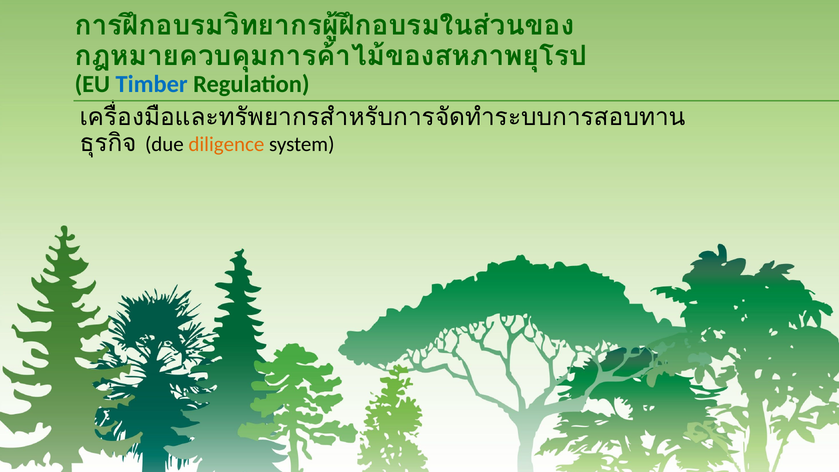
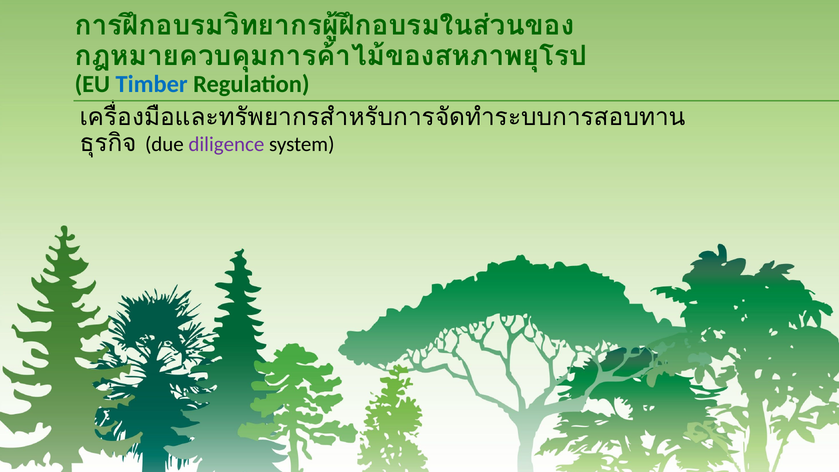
diligence colour: orange -> purple
